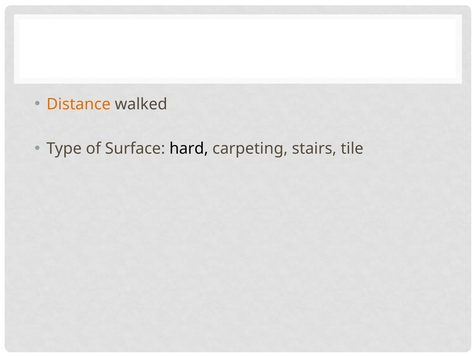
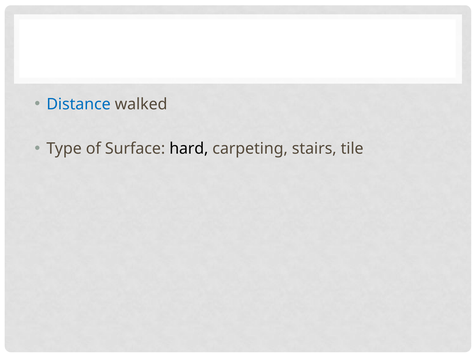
Distance colour: orange -> blue
